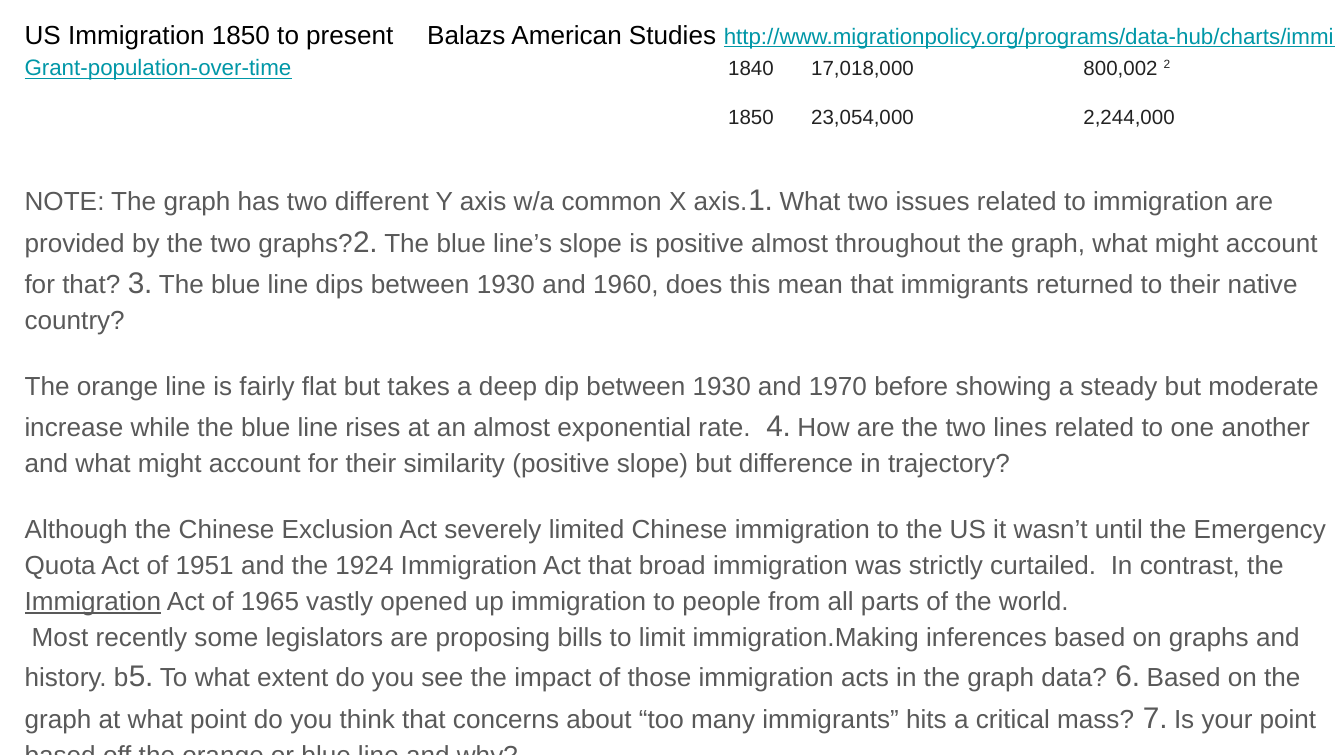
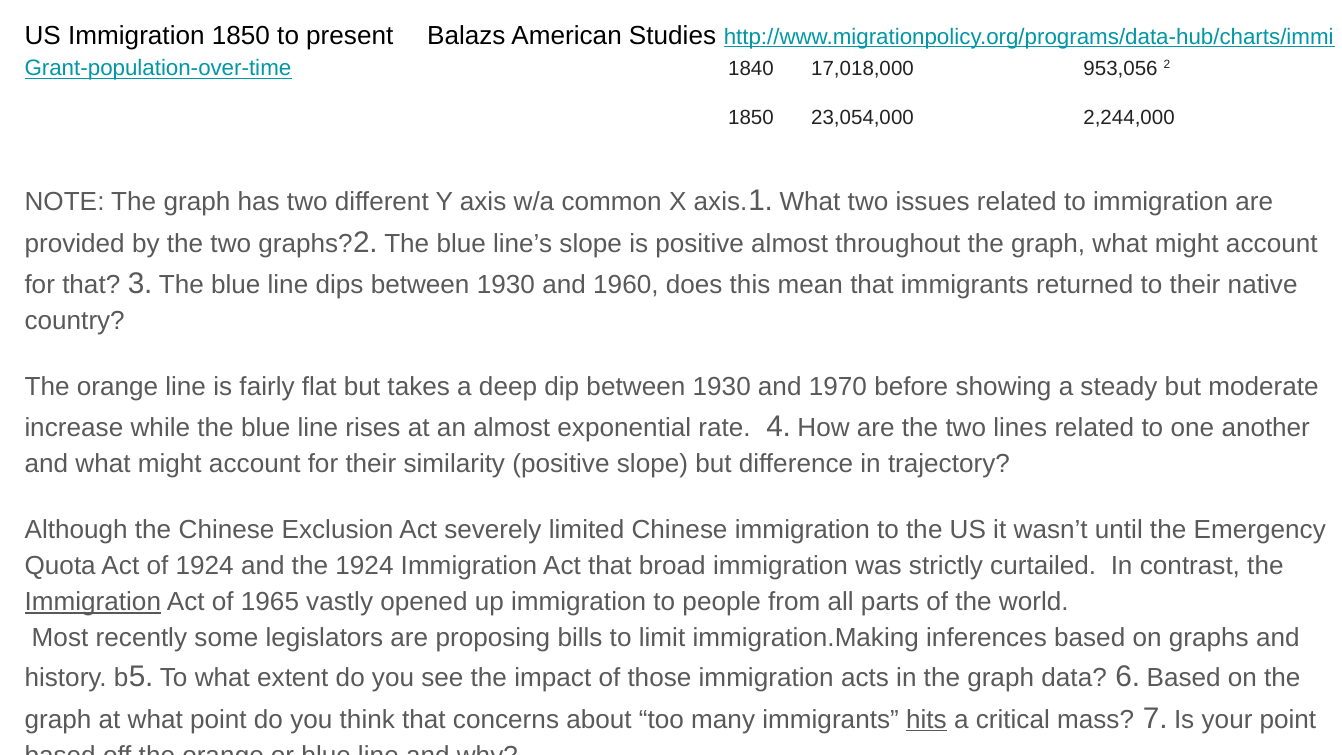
800,002: 800,002 -> 953,056
of 1951: 1951 -> 1924
hits underline: none -> present
